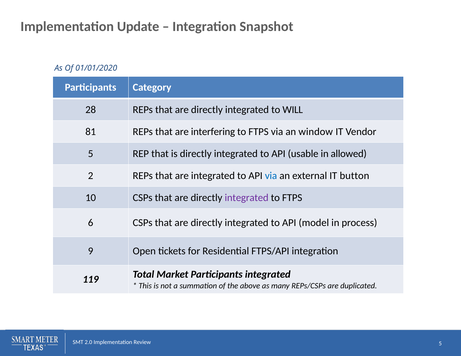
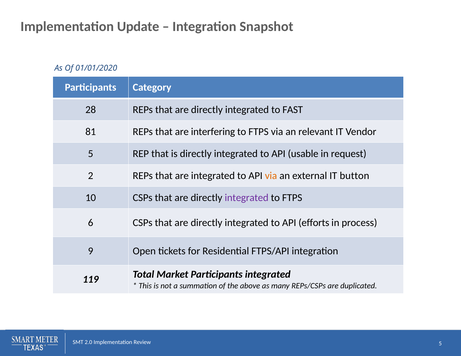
WILL: WILL -> FAST
window: window -> relevant
allowed: allowed -> request
via at (271, 176) colour: blue -> orange
model: model -> efforts
